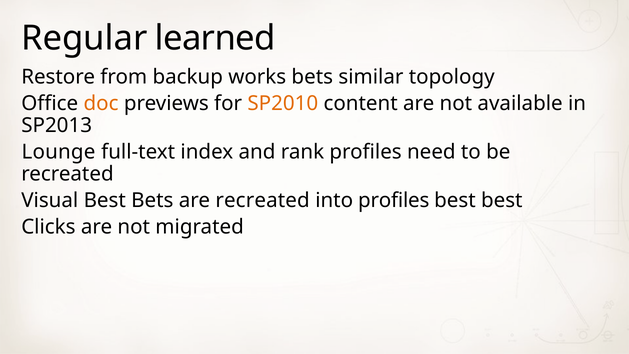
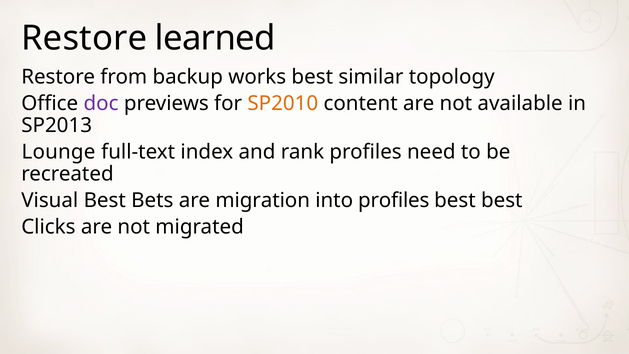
Regular at (84, 38): Regular -> Restore
works bets: bets -> best
doc colour: orange -> purple
are recreated: recreated -> migration
